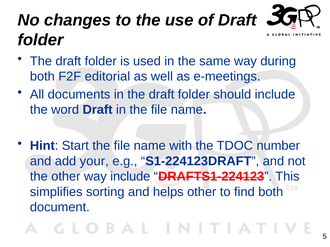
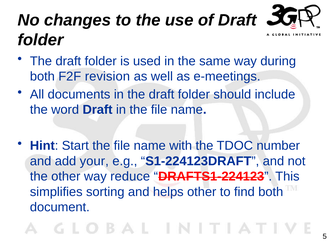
editorial: editorial -> revision
way include: include -> reduce
